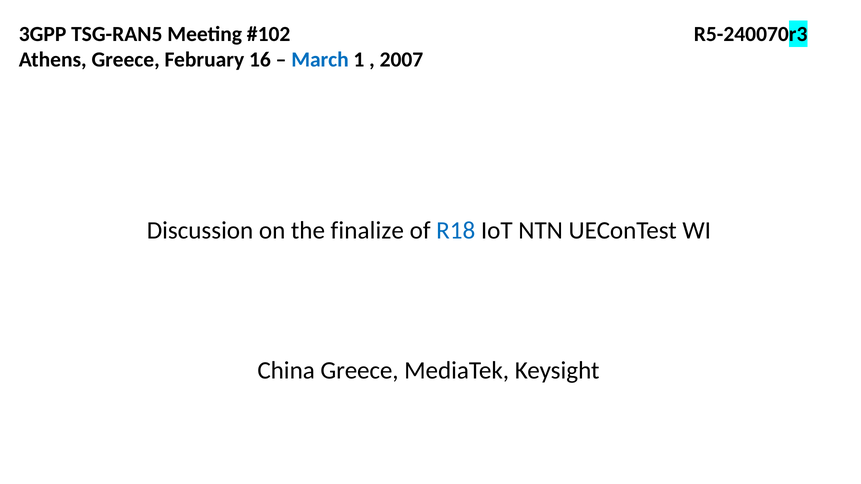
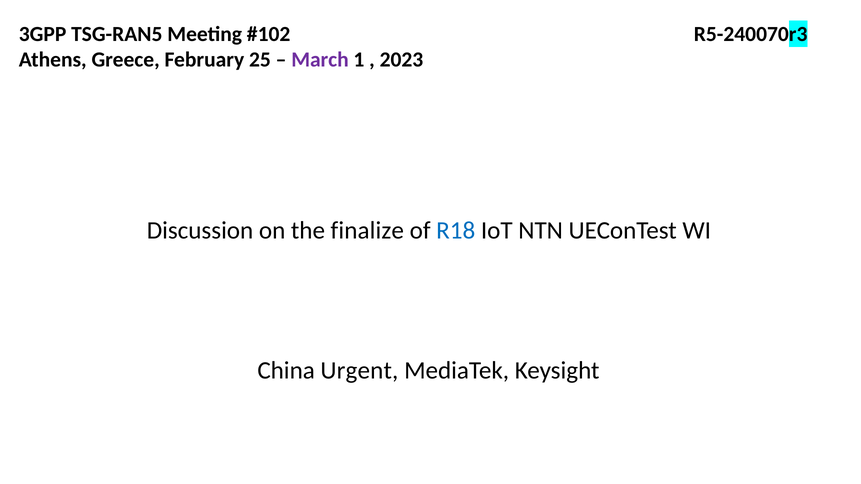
16: 16 -> 25
March colour: blue -> purple
2007: 2007 -> 2023
China Greece: Greece -> Urgent
